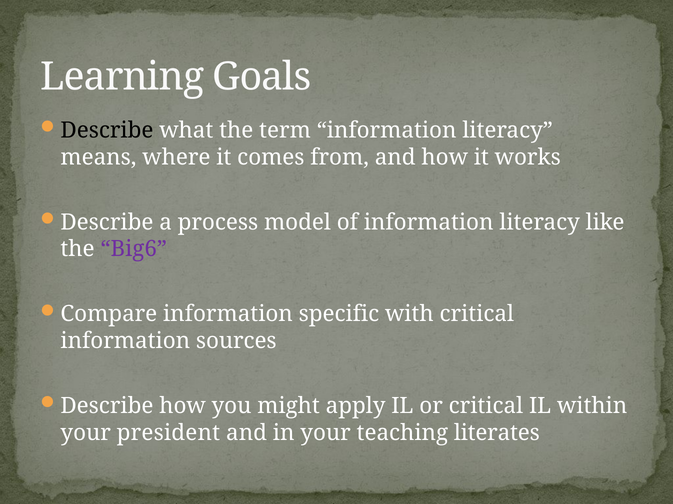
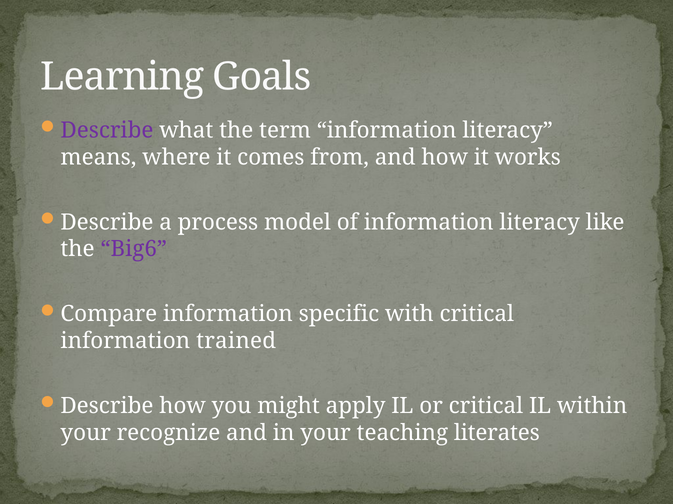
Describe at (107, 131) colour: black -> purple
sources: sources -> trained
president: president -> recognize
